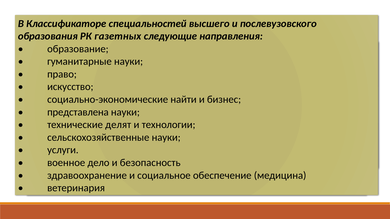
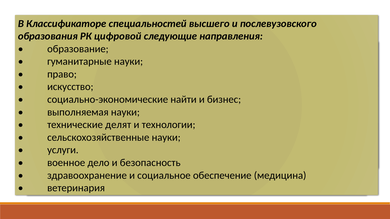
газетных: газетных -> цифровой
представлена: представлена -> выполняемая
